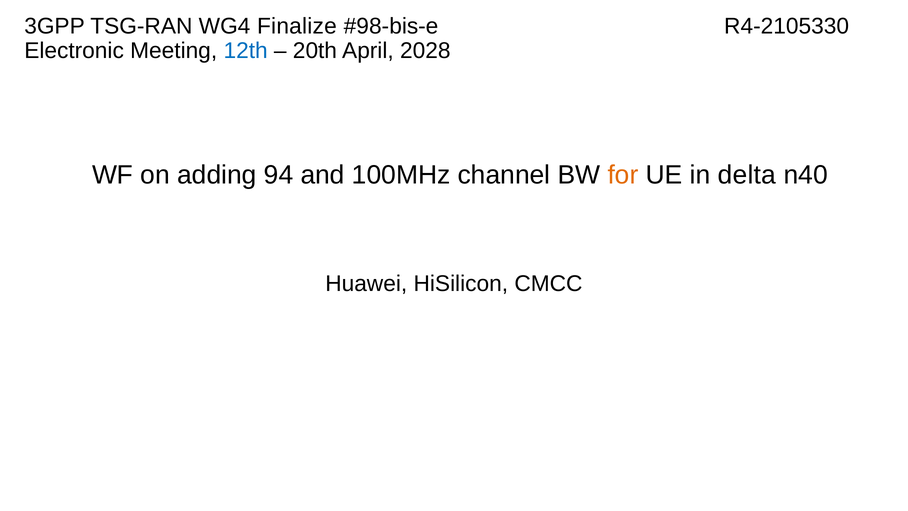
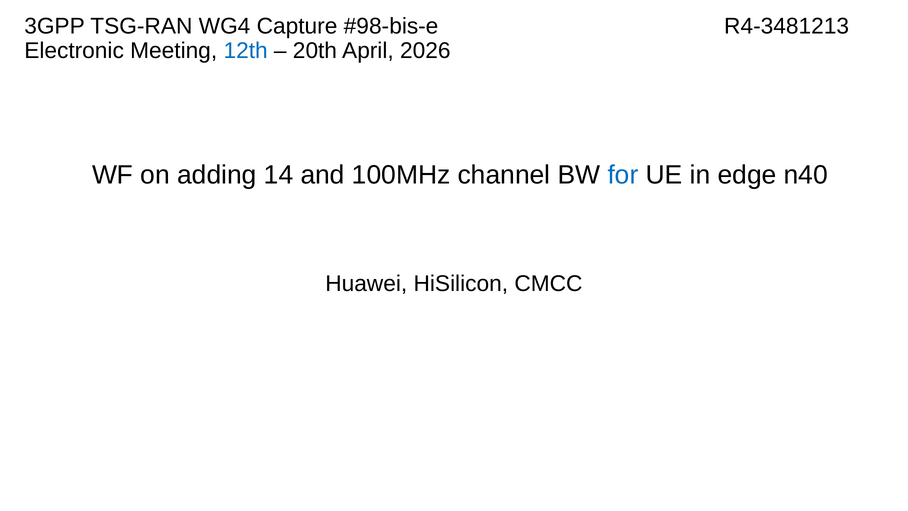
Finalize: Finalize -> Capture
R4-2105330: R4-2105330 -> R4-3481213
2028: 2028 -> 2026
94: 94 -> 14
for colour: orange -> blue
delta: delta -> edge
